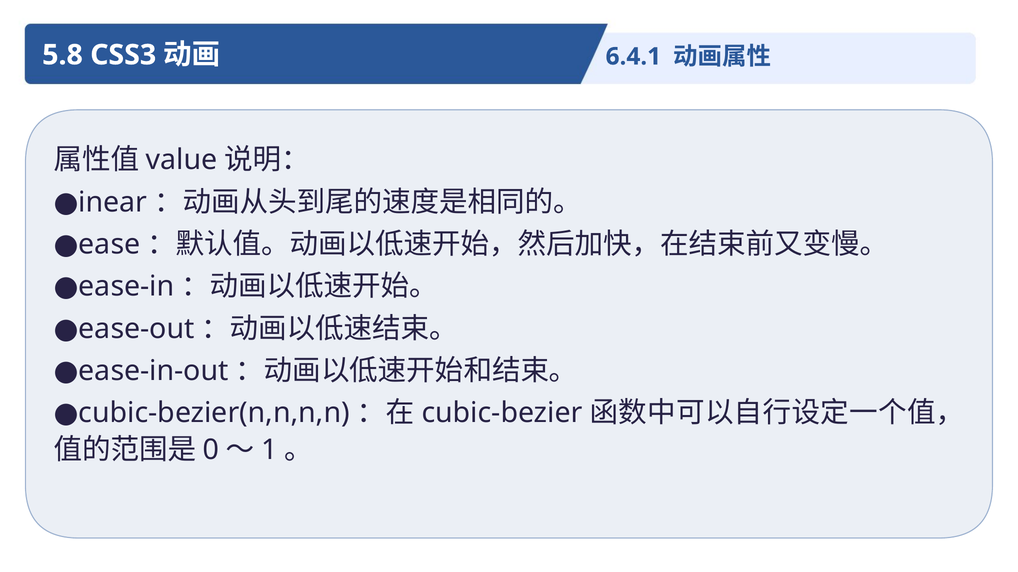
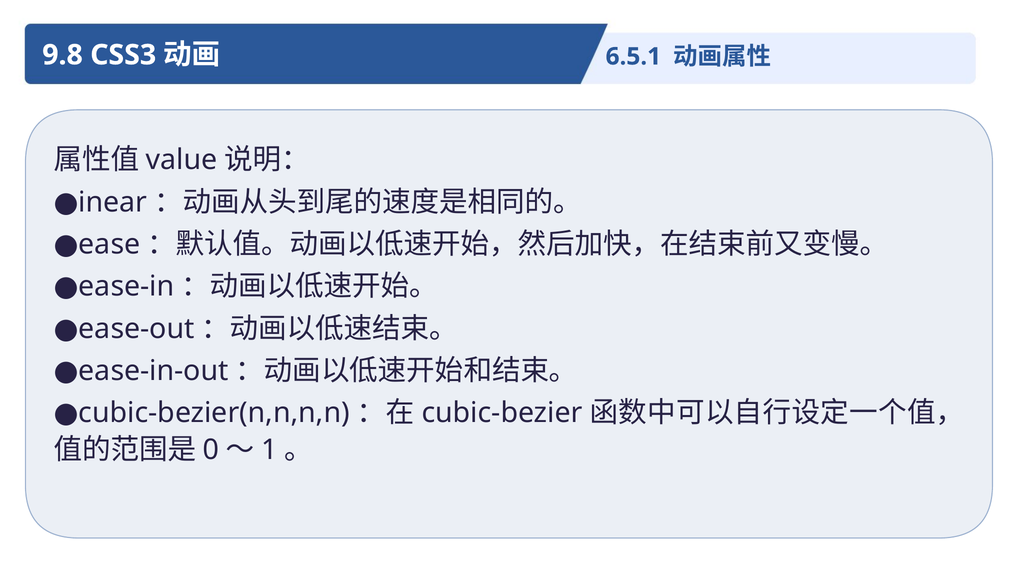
5.8: 5.8 -> 9.8
6.4.1: 6.4.1 -> 6.5.1
